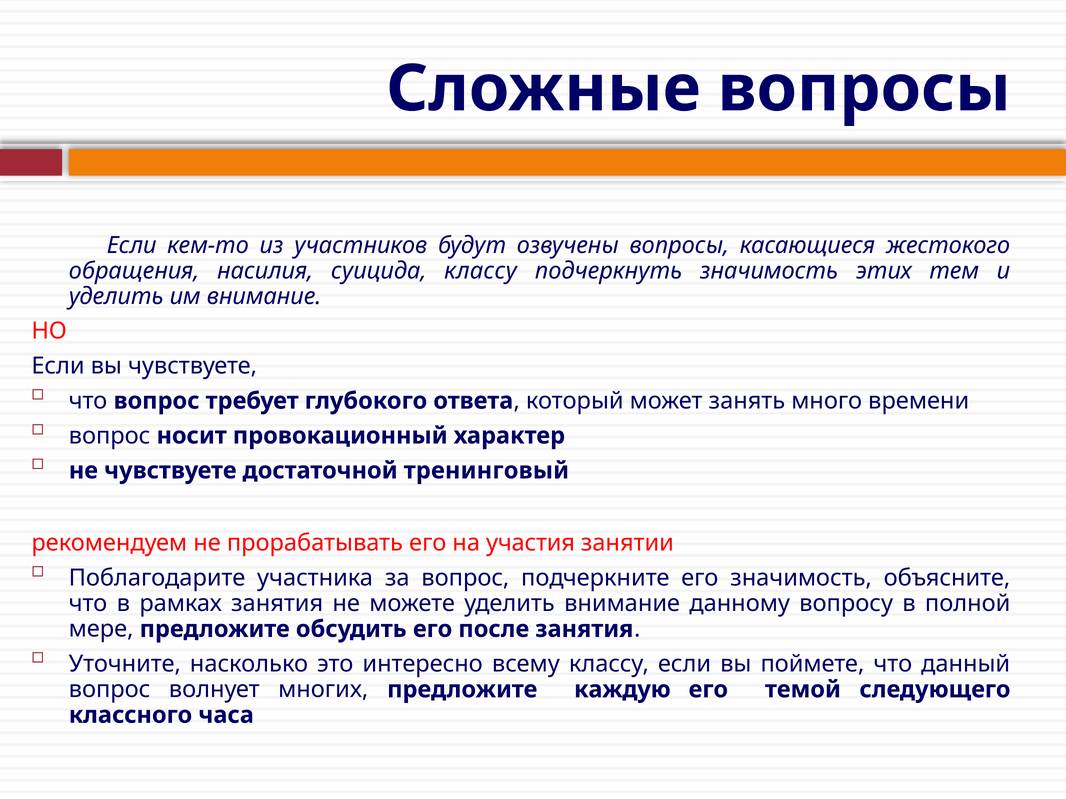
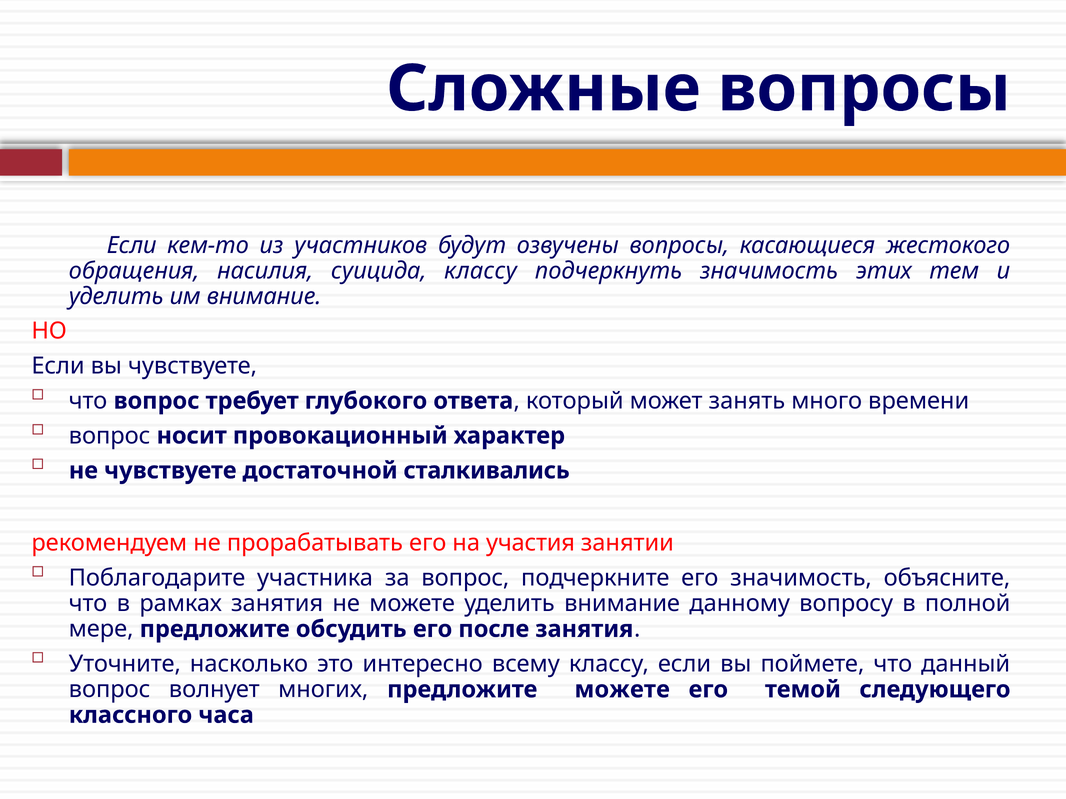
тренинговый: тренинговый -> сталкивались
предложите каждую: каждую -> можете
